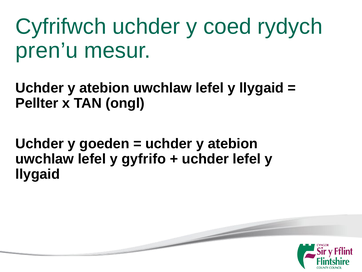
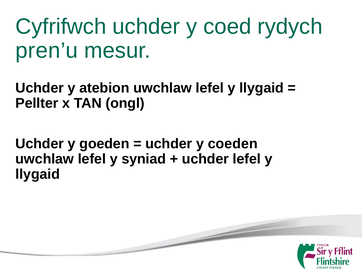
atebion at (233, 144): atebion -> coeden
gyfrifo: gyfrifo -> syniad
